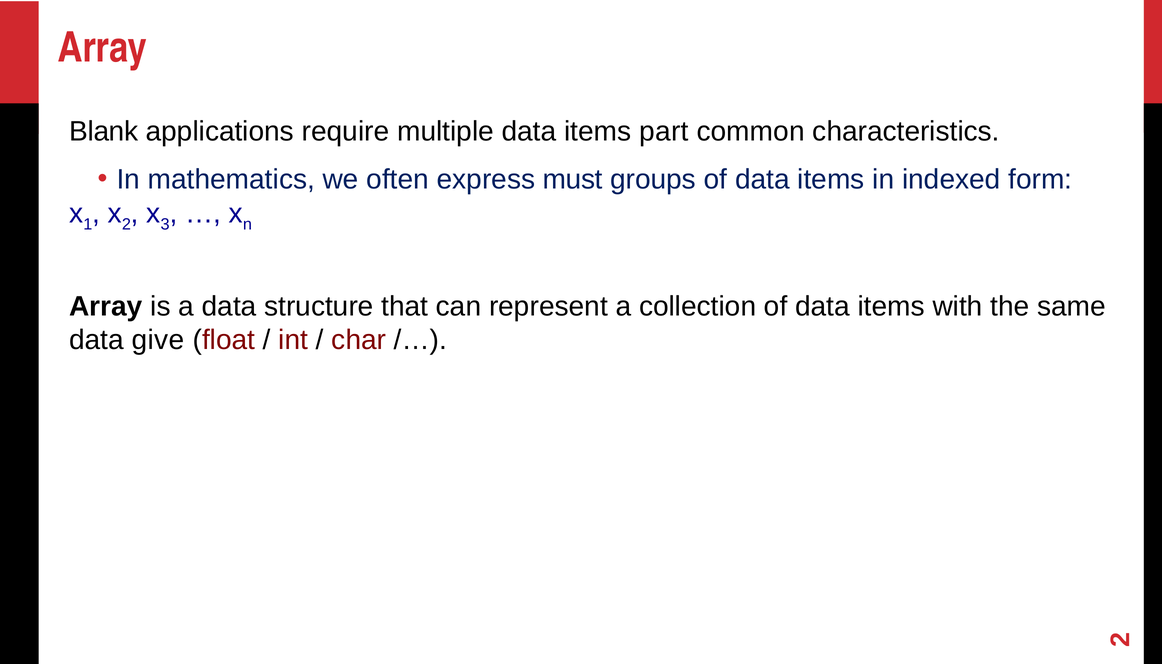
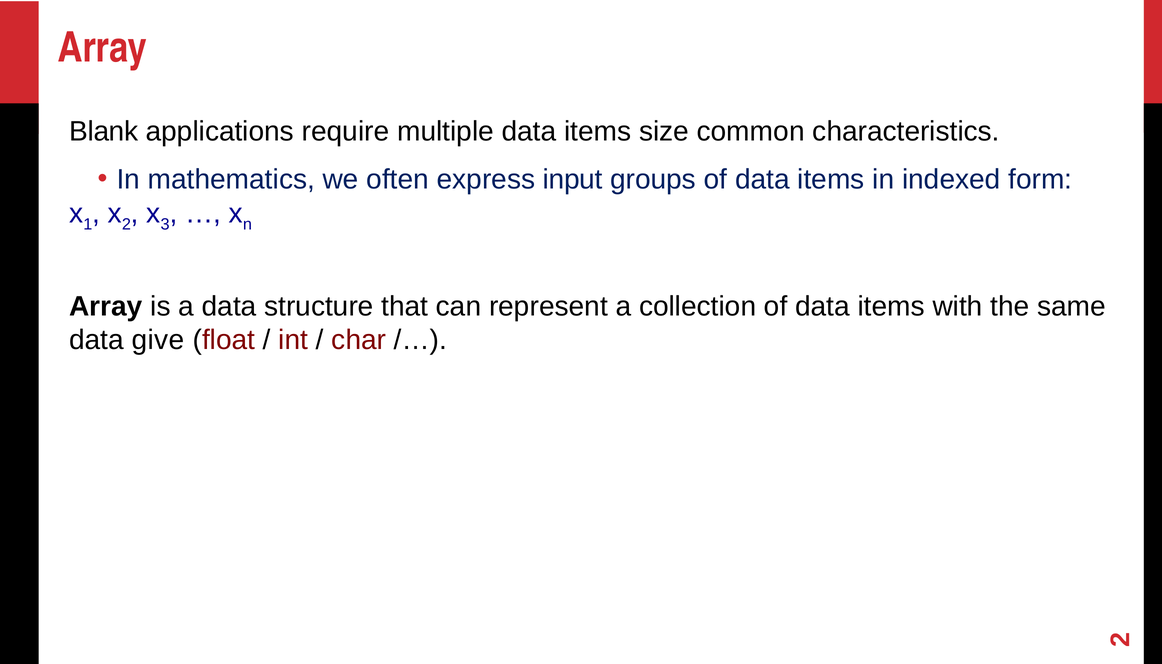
part: part -> size
must: must -> input
